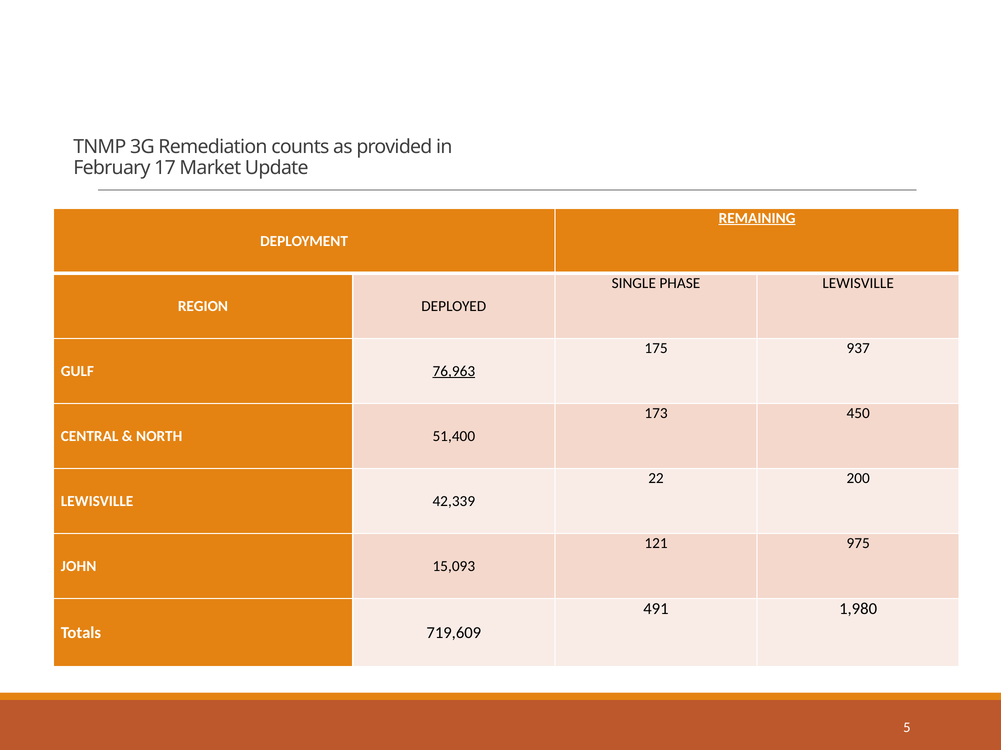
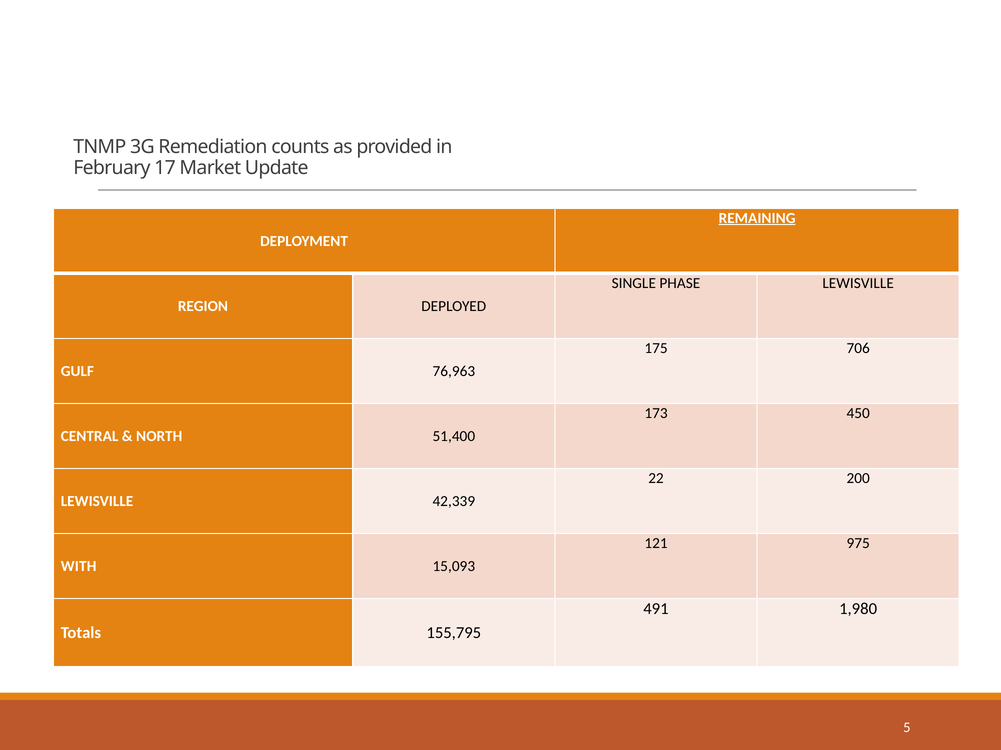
937: 937 -> 706
76,963 underline: present -> none
JOHN: JOHN -> WITH
719,609: 719,609 -> 155,795
